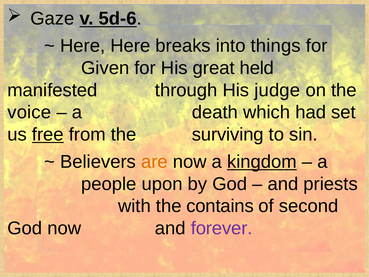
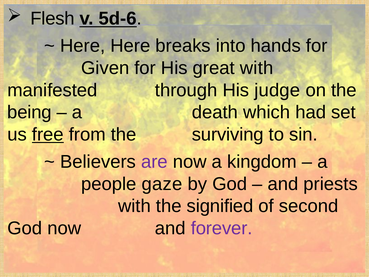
Gaze: Gaze -> Flesh
things: things -> hands
great held: held -> with
voice: voice -> being
are colour: orange -> purple
kingdom underline: present -> none
upon: upon -> gaze
contains: contains -> signified
